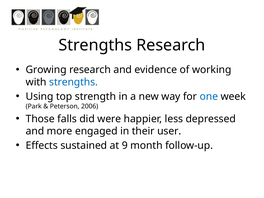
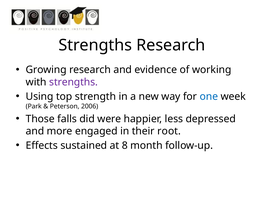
strengths at (74, 82) colour: blue -> purple
user: user -> root
9: 9 -> 8
